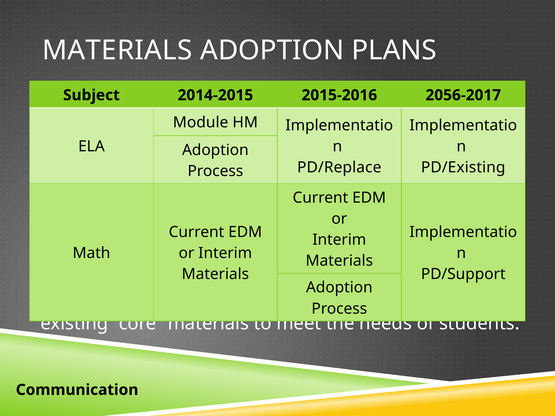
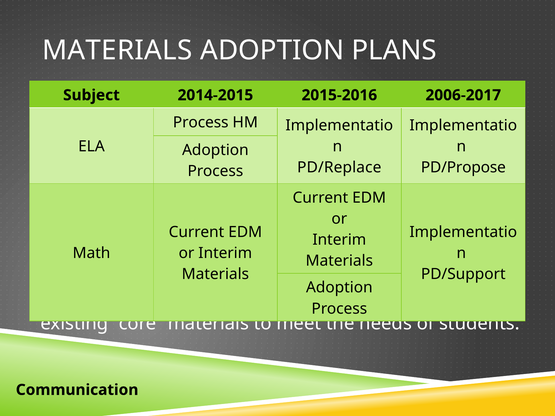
2056-2017: 2056-2017 -> 2006-2017
Module at (201, 123): Module -> Process
PD/Existing: PD/Existing -> PD/Propose
